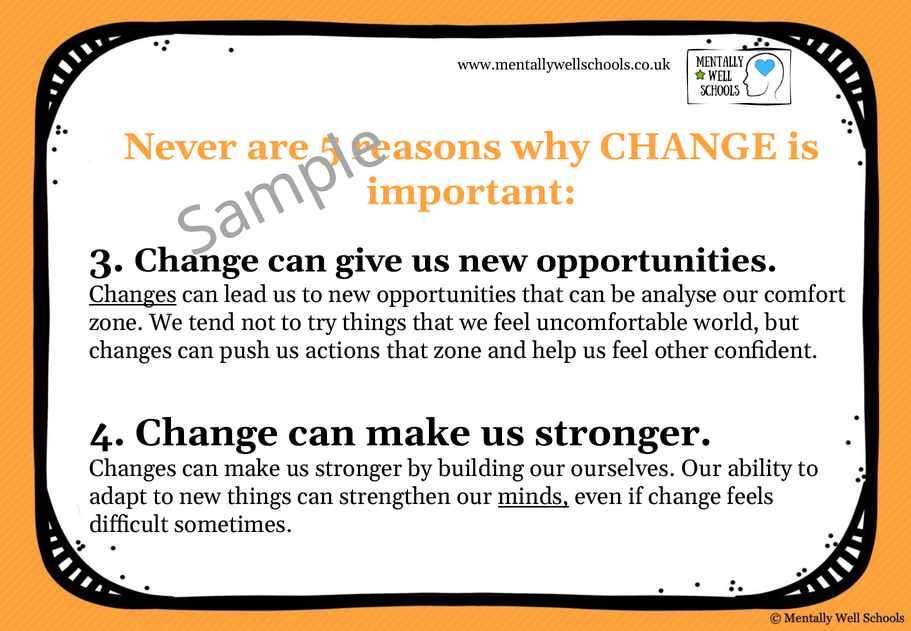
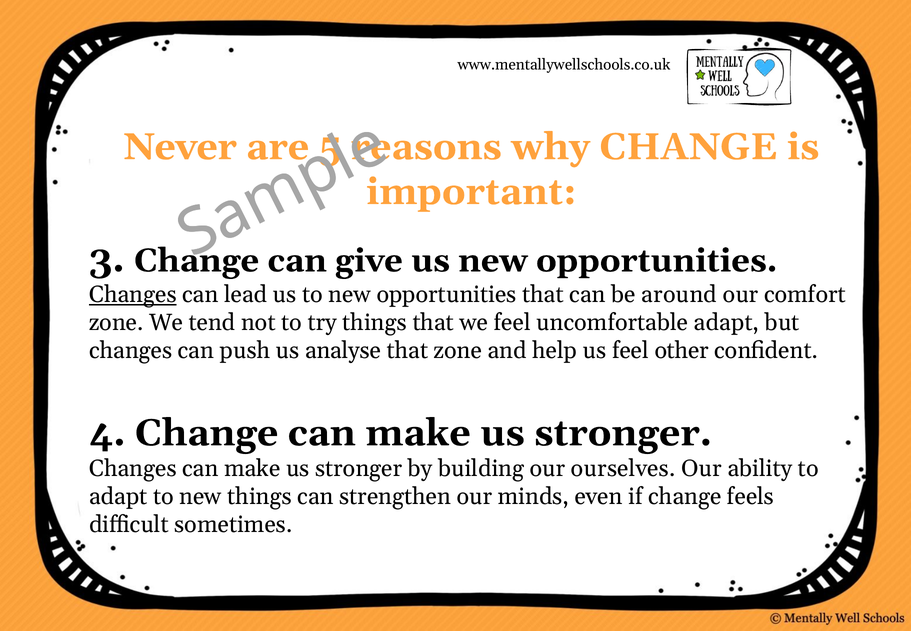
analyse: analyse -> around
uncomfortable world: world -> adapt
actions: actions -> analyse
minds underline: present -> none
